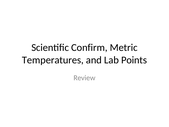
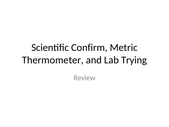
Temperatures: Temperatures -> Thermometer
Points: Points -> Trying
